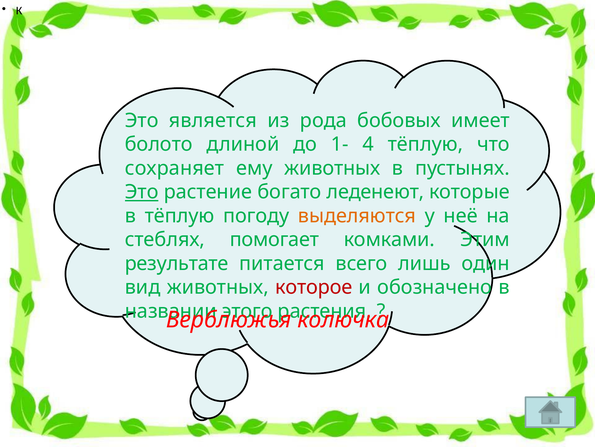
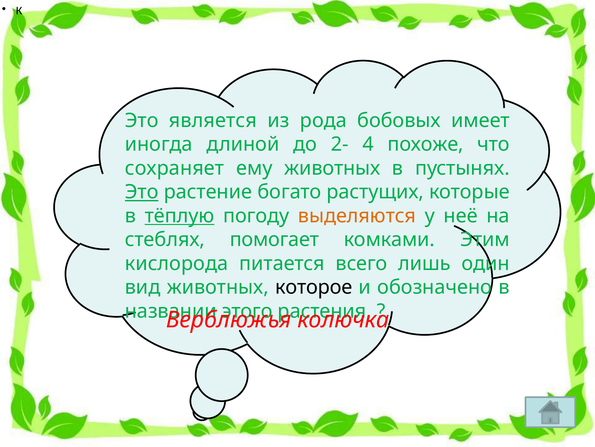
болото: болото -> иногда
1-: 1- -> 2-
4 тёплую: тёплую -> похоже
леденеют: леденеют -> растущих
тёплую at (180, 216) underline: none -> present
результате: результате -> кислорода
которое colour: red -> black
